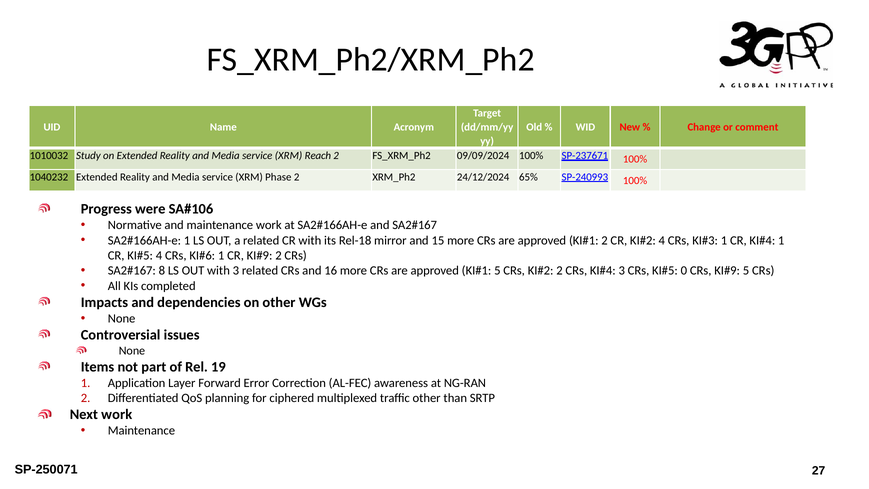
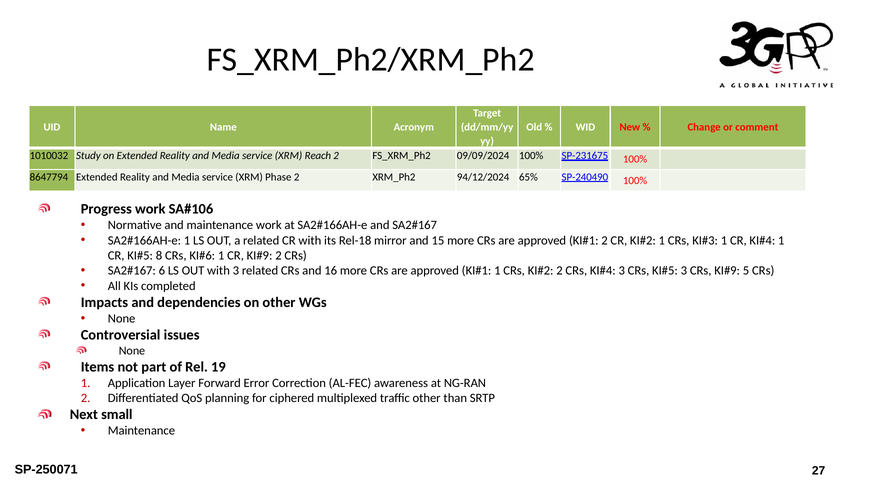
SP-237671: SP-237671 -> SP-231675
1040232: 1040232 -> 8647794
24/12/2024: 24/12/2024 -> 94/12/2024
SP-240993: SP-240993 -> SP-240490
Progress were: were -> work
4 at (662, 240): 4 -> 1
4 at (159, 255): 4 -> 8
8: 8 -> 6
5 at (497, 271): 5 -> 1
0 at (684, 271): 0 -> 3
Next work: work -> small
